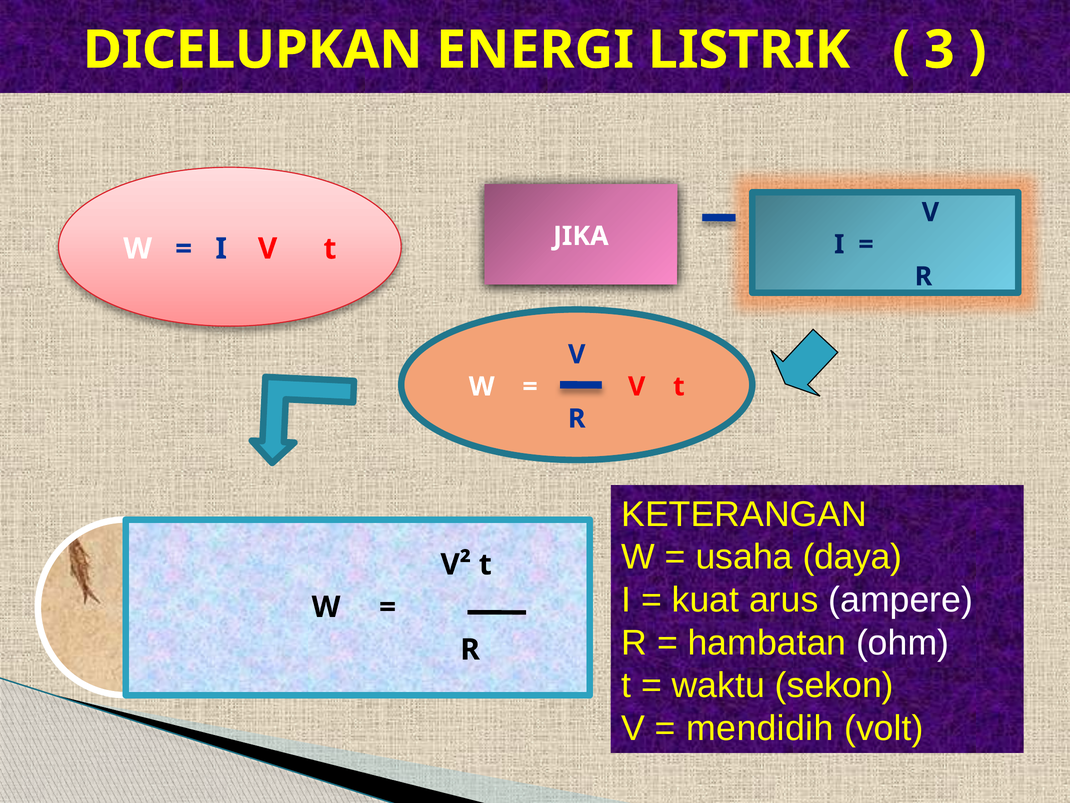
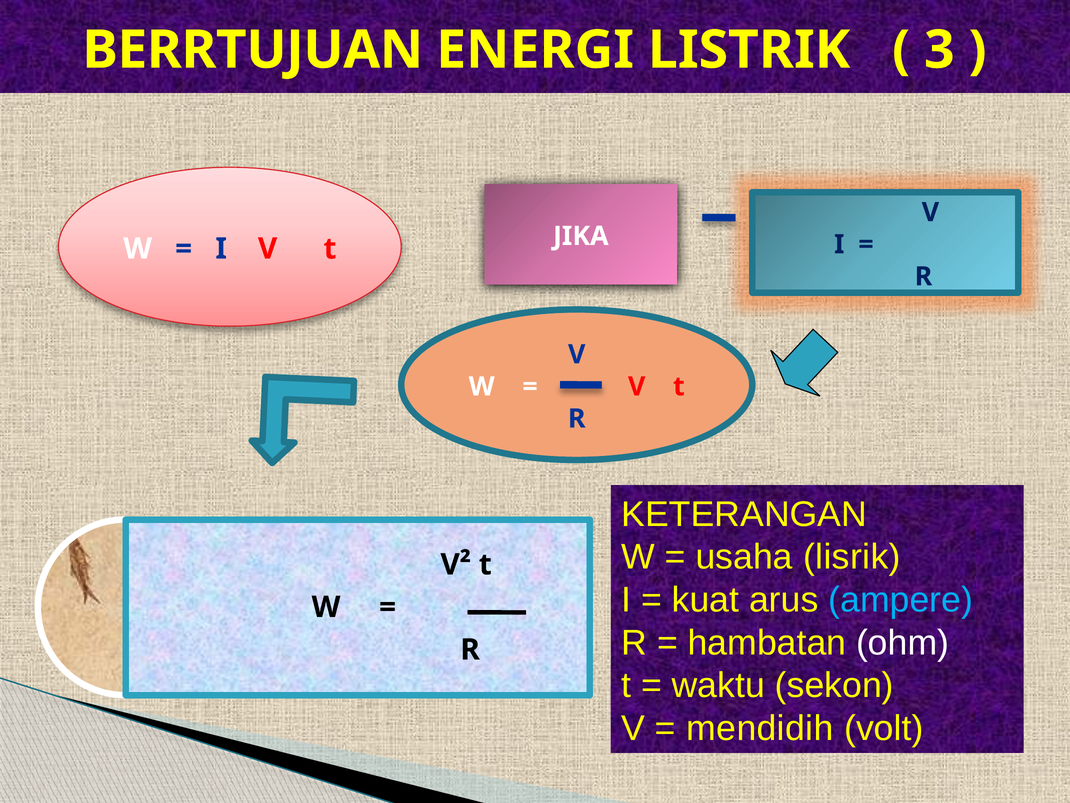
DICELUPKAN: DICELUPKAN -> BERRTUJUAN
daya: daya -> lisrik
ampere colour: white -> light blue
